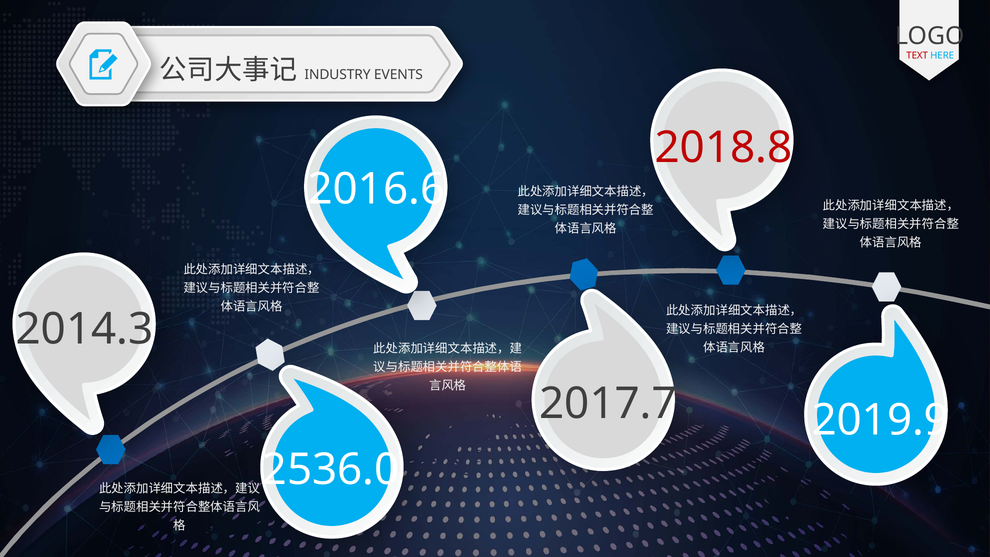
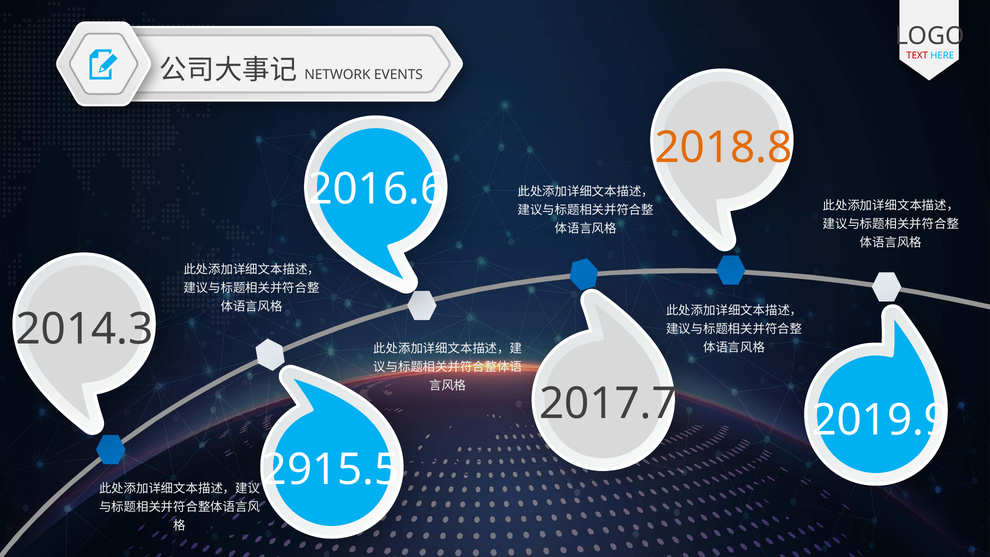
INDUSTRY: INDUSTRY -> NETWORK
2018.8 colour: red -> orange
2536.0: 2536.0 -> 2915.5
